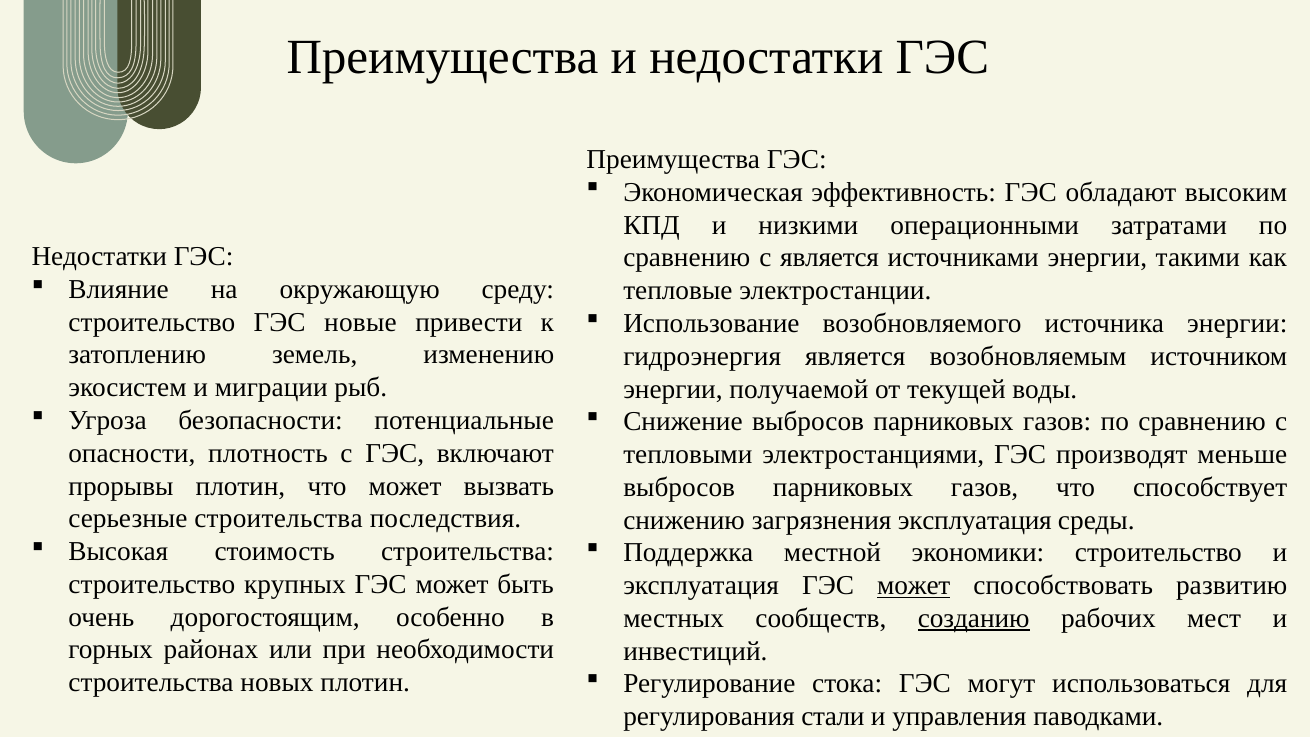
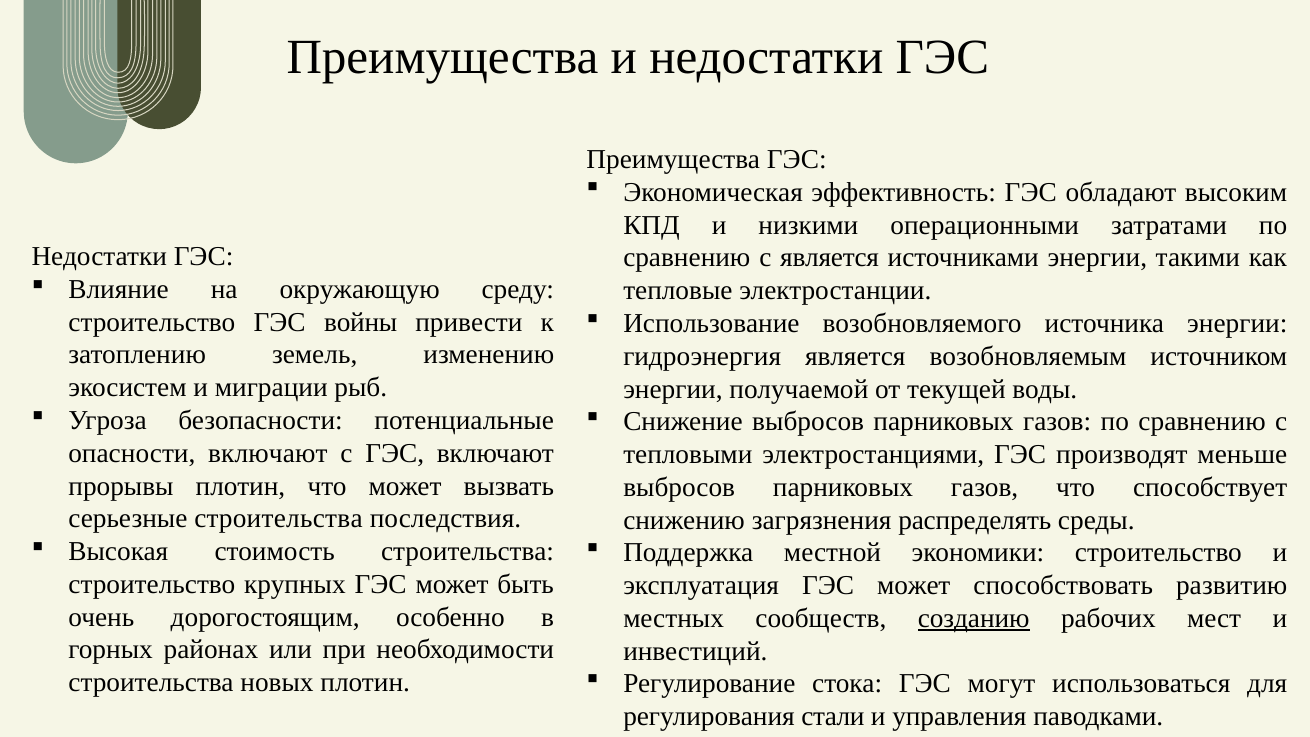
новые: новые -> войны
опасности плотность: плотность -> включают
загрязнения эксплуатация: эксплуатация -> распределять
может at (914, 586) underline: present -> none
